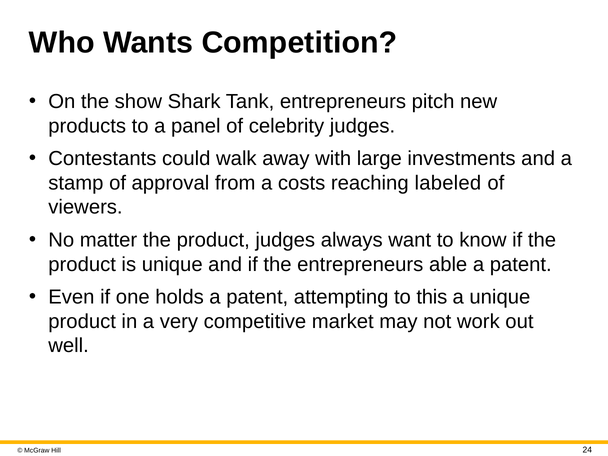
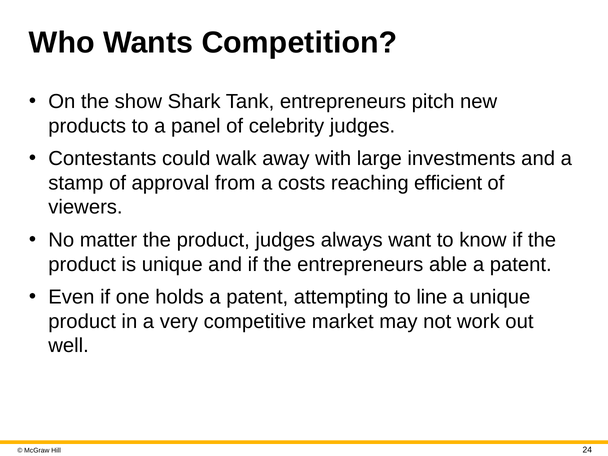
labeled: labeled -> efficient
this: this -> line
